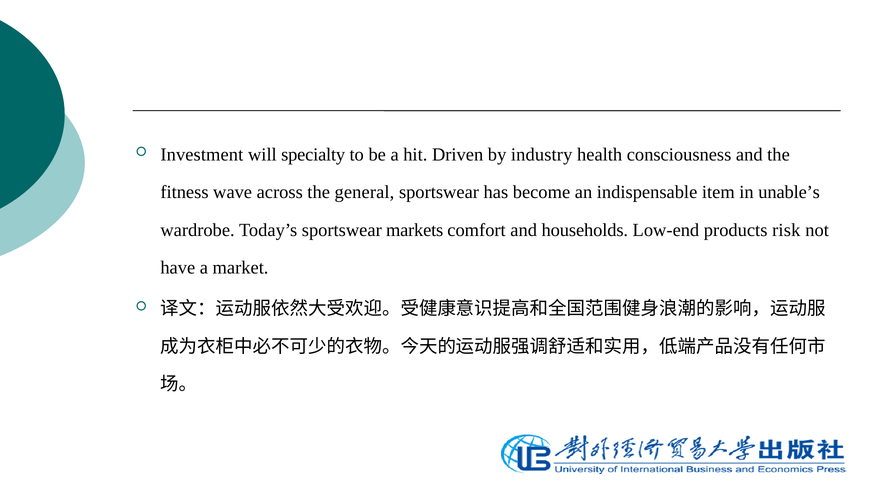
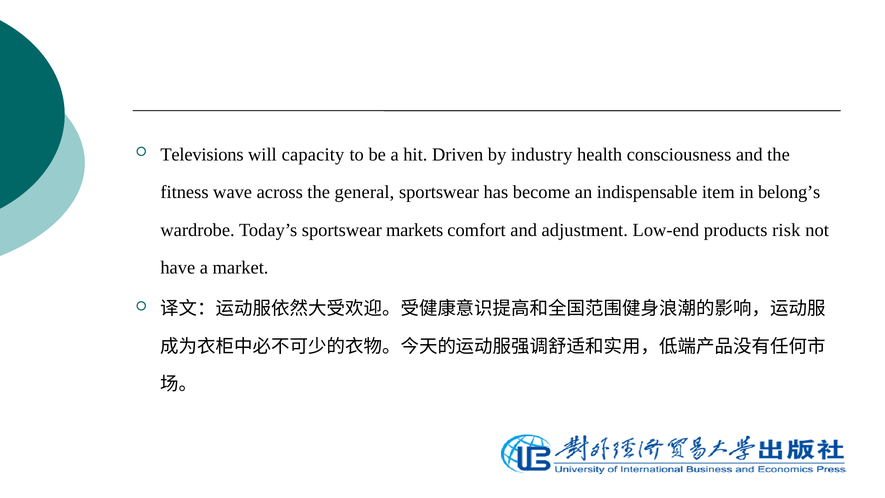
Investment: Investment -> Televisions
specialty: specialty -> capacity
unable’s: unable’s -> belong’s
households: households -> adjustment
